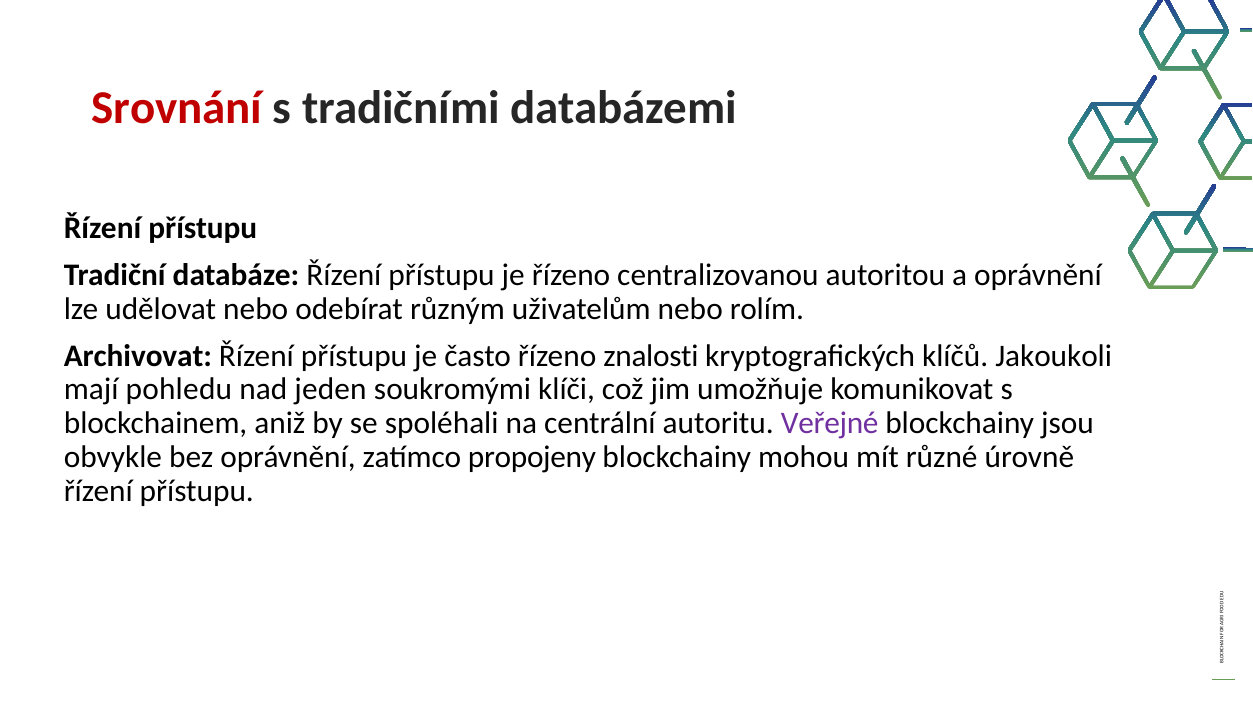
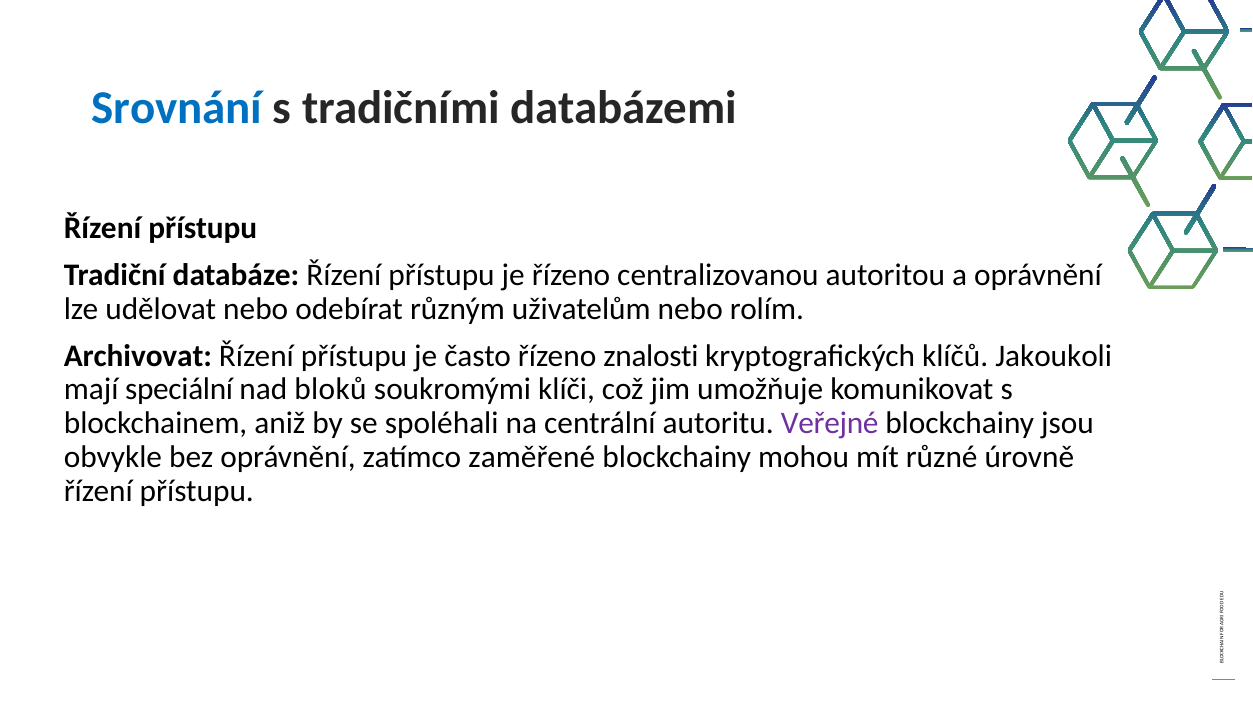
Srovnání colour: red -> blue
pohledu: pohledu -> speciální
jeden: jeden -> bloků
propojeny: propojeny -> zaměřené
